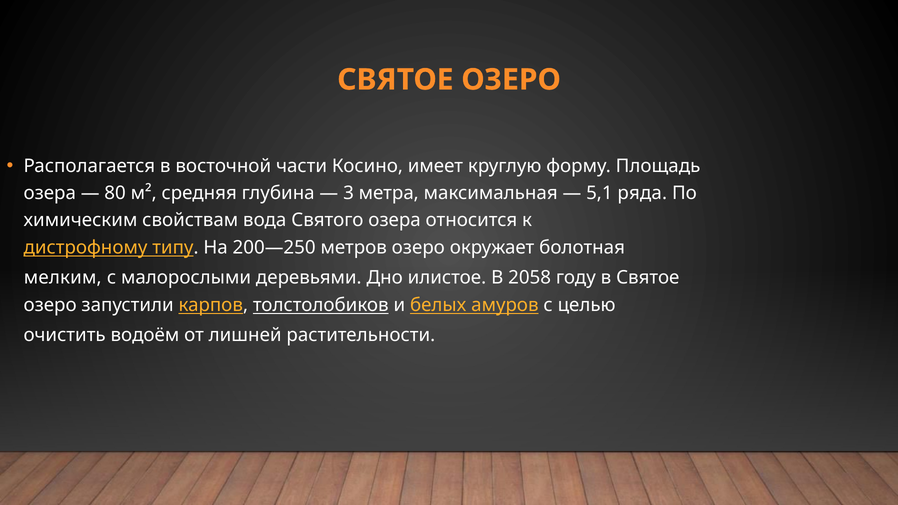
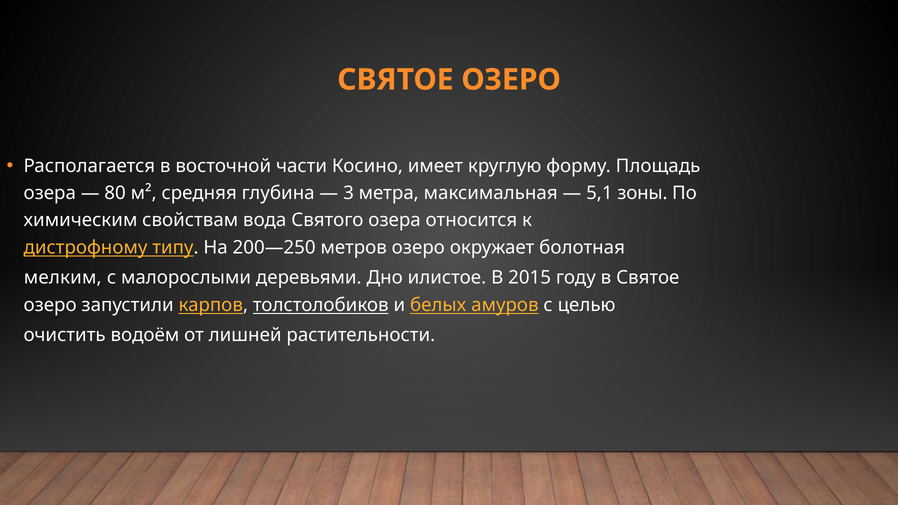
ряда: ряда -> зоны
2058: 2058 -> 2015
